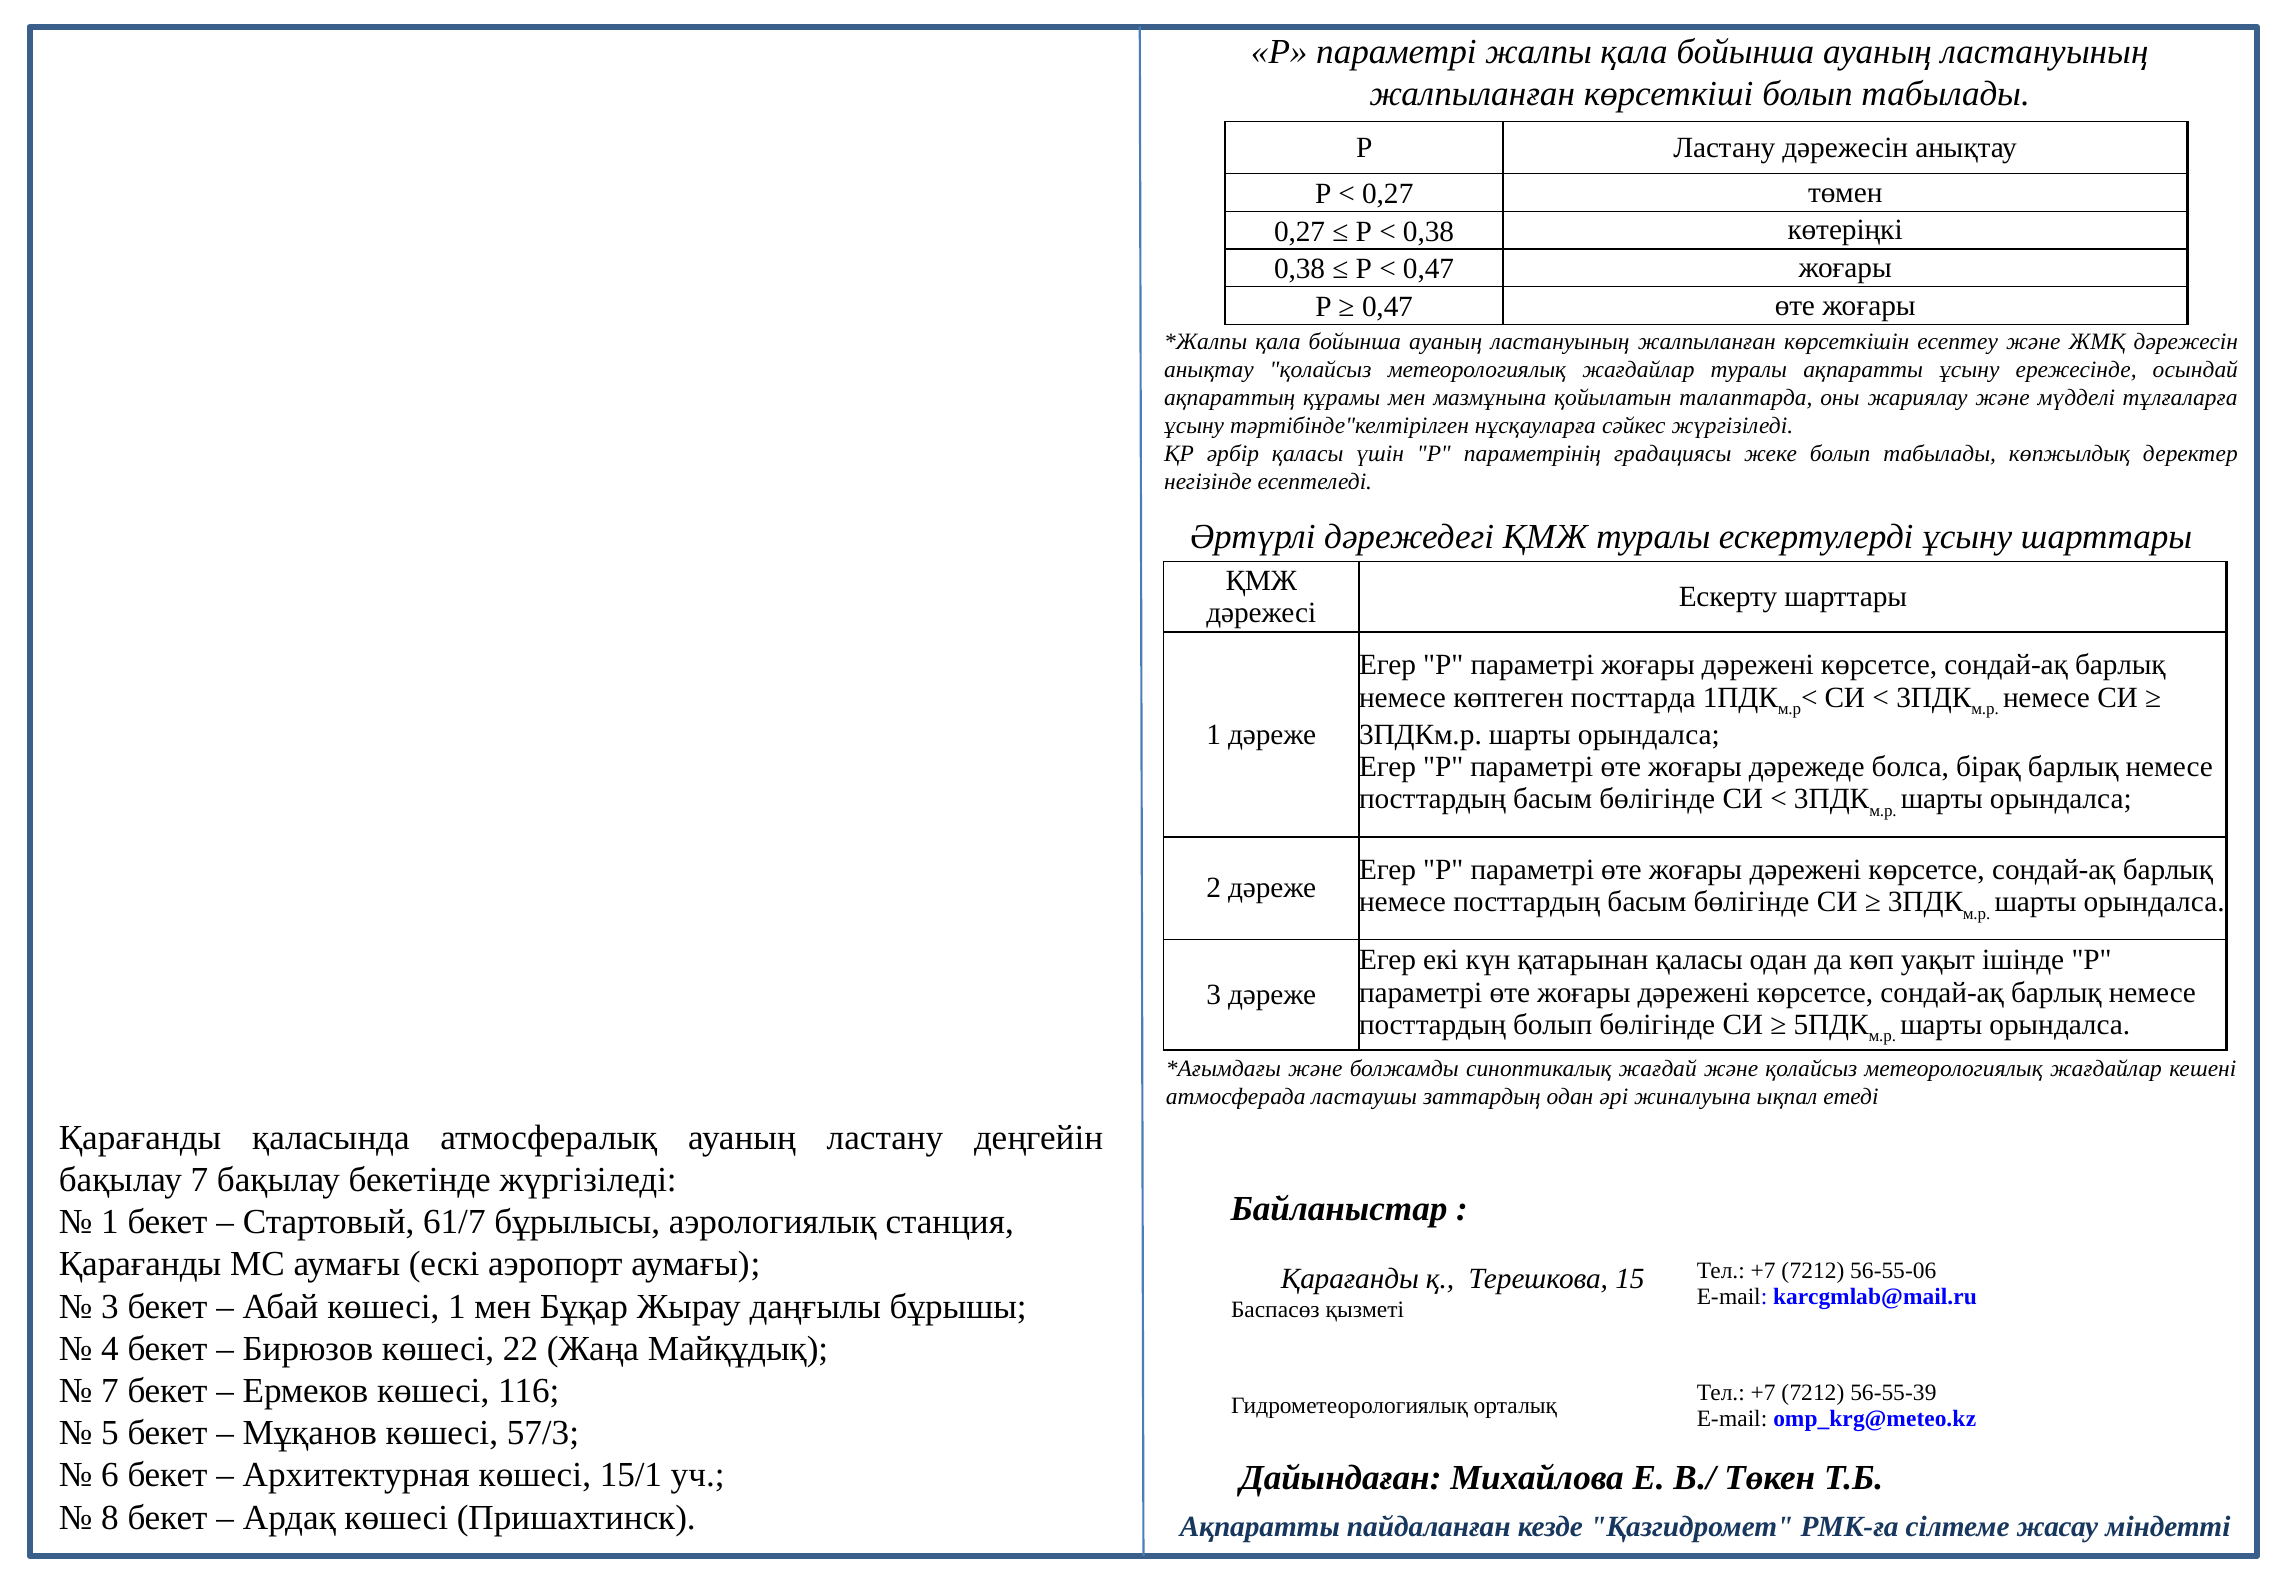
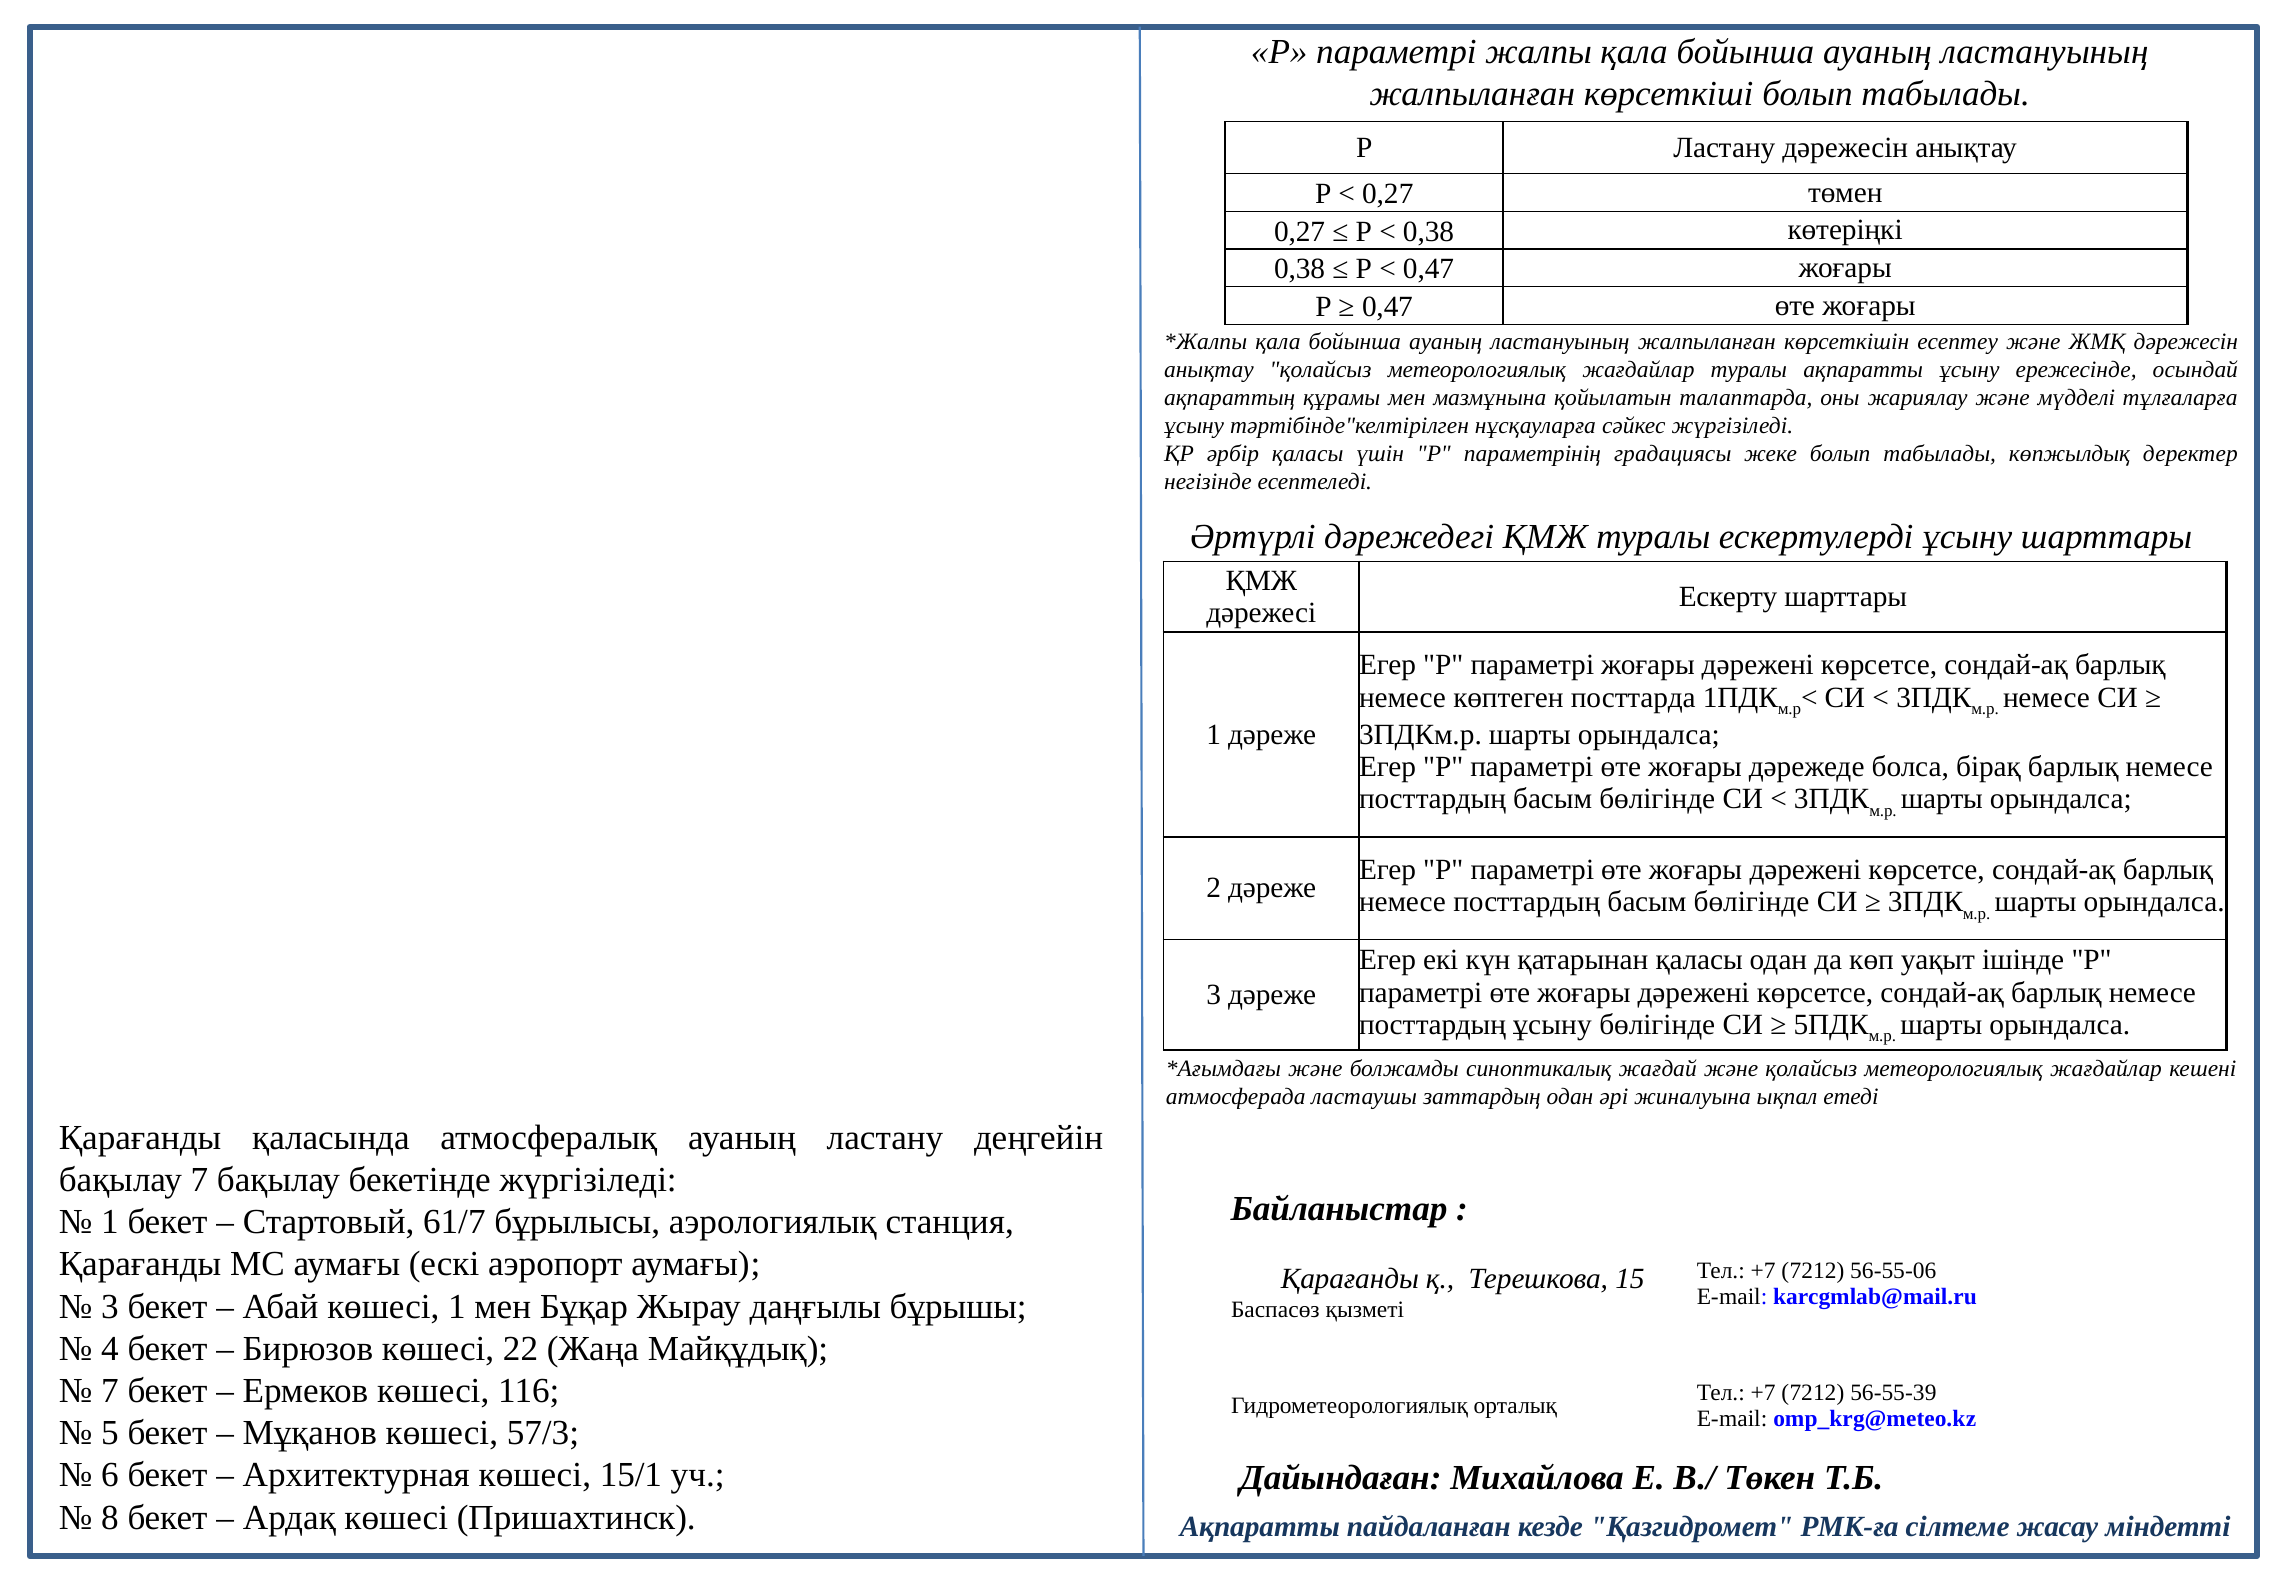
посттардың болып: болып -> ұсыну
